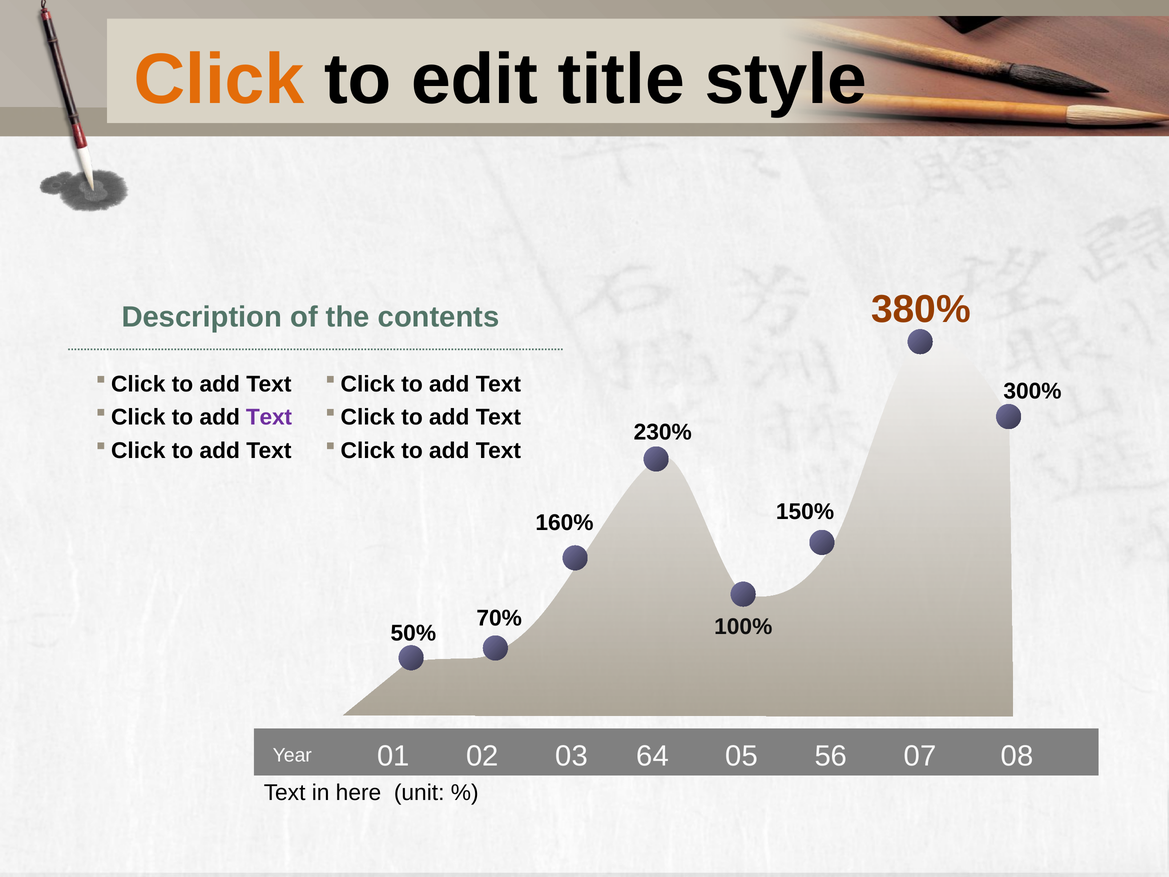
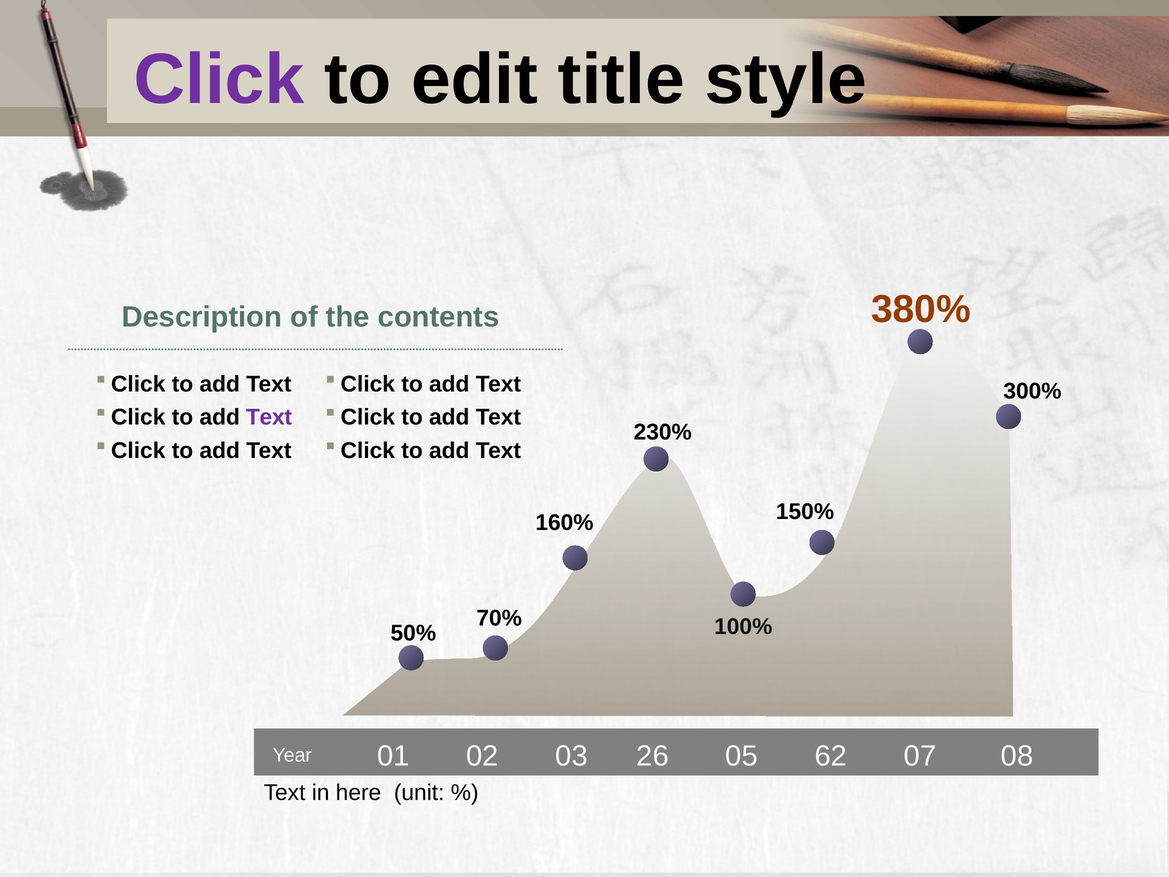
Click colour: orange -> purple
64: 64 -> 26
56: 56 -> 62
